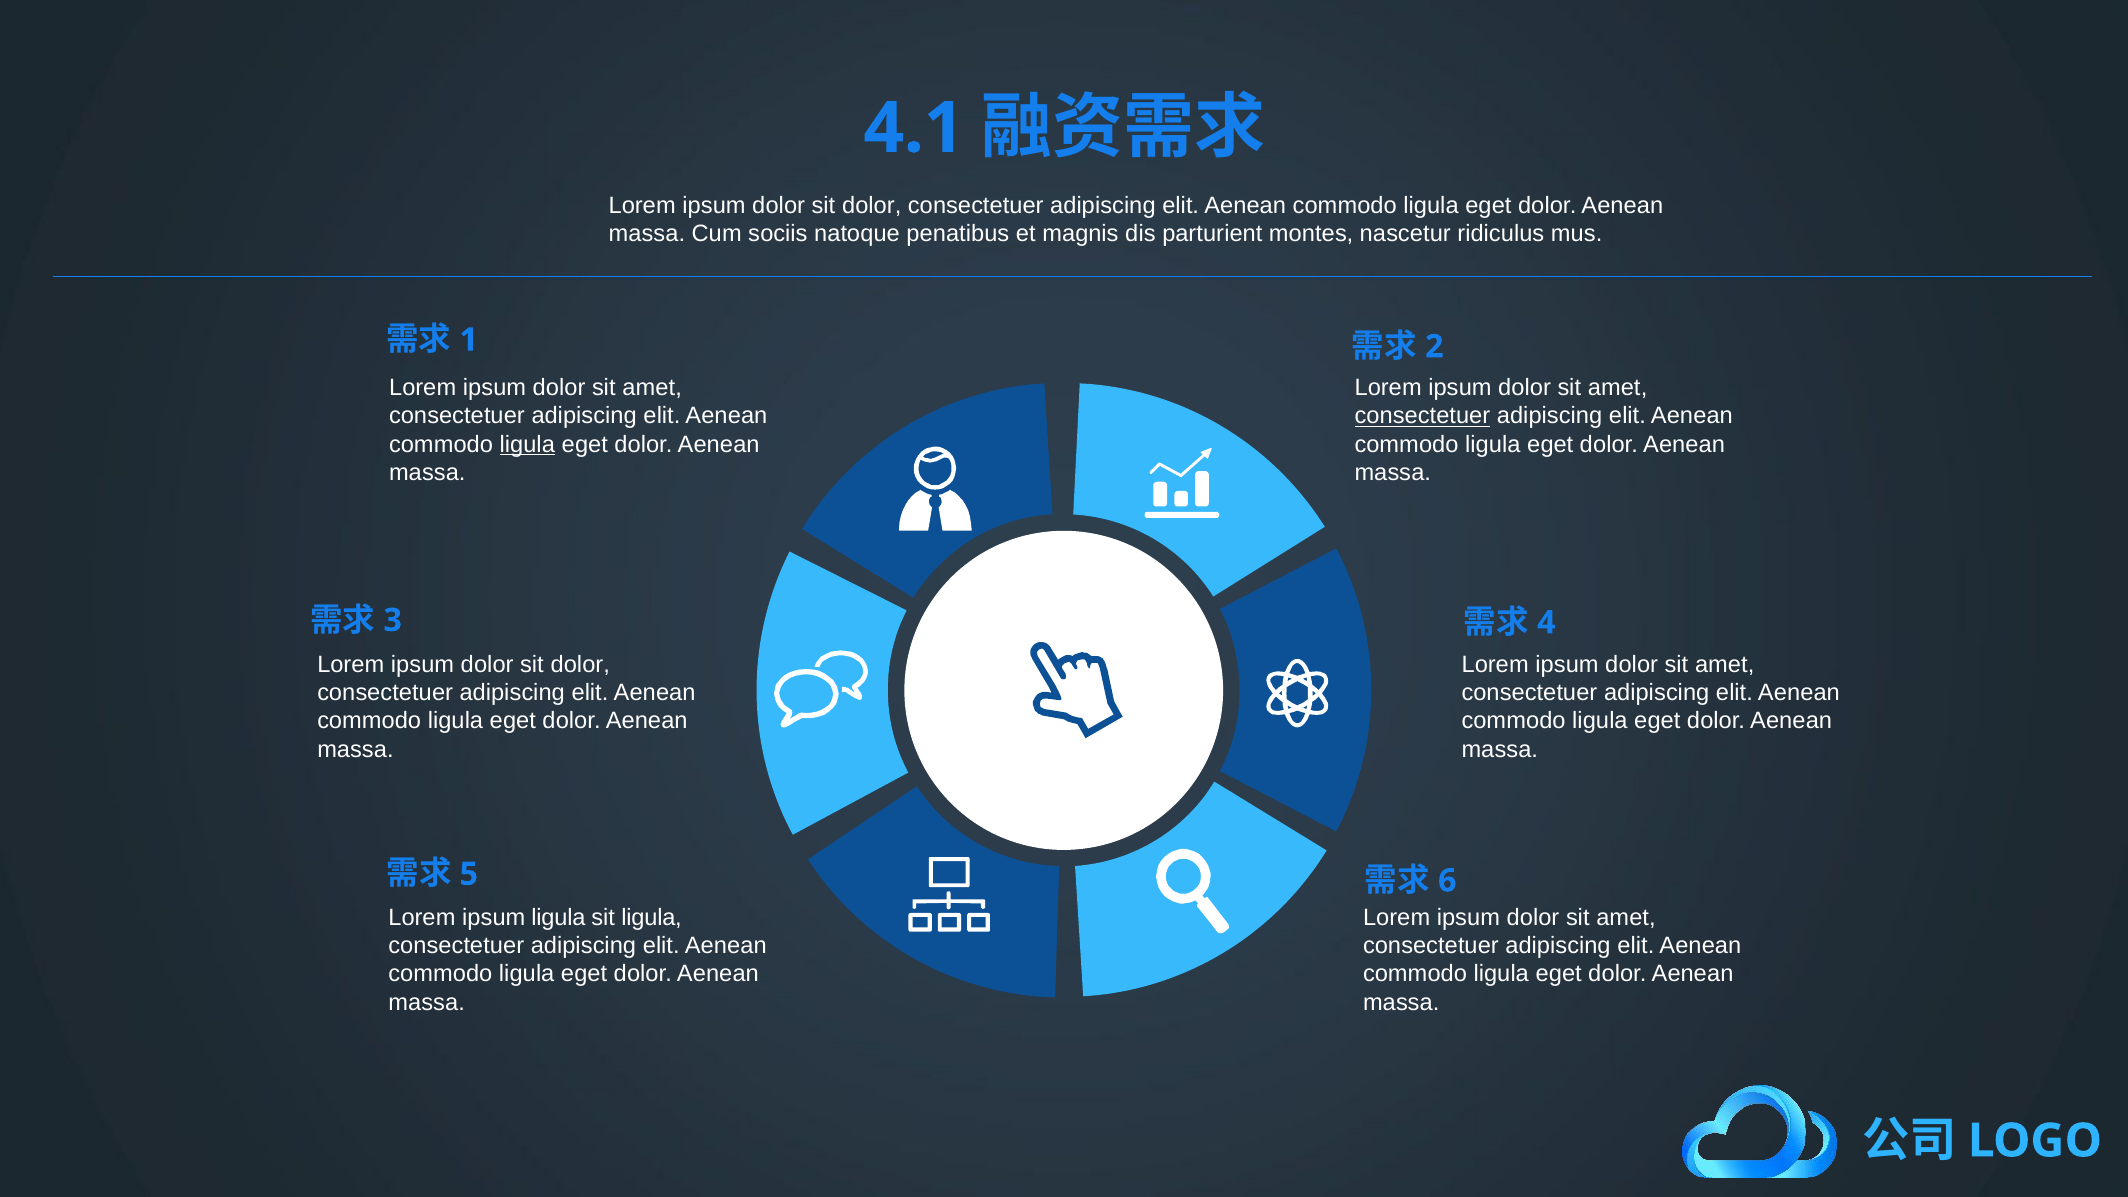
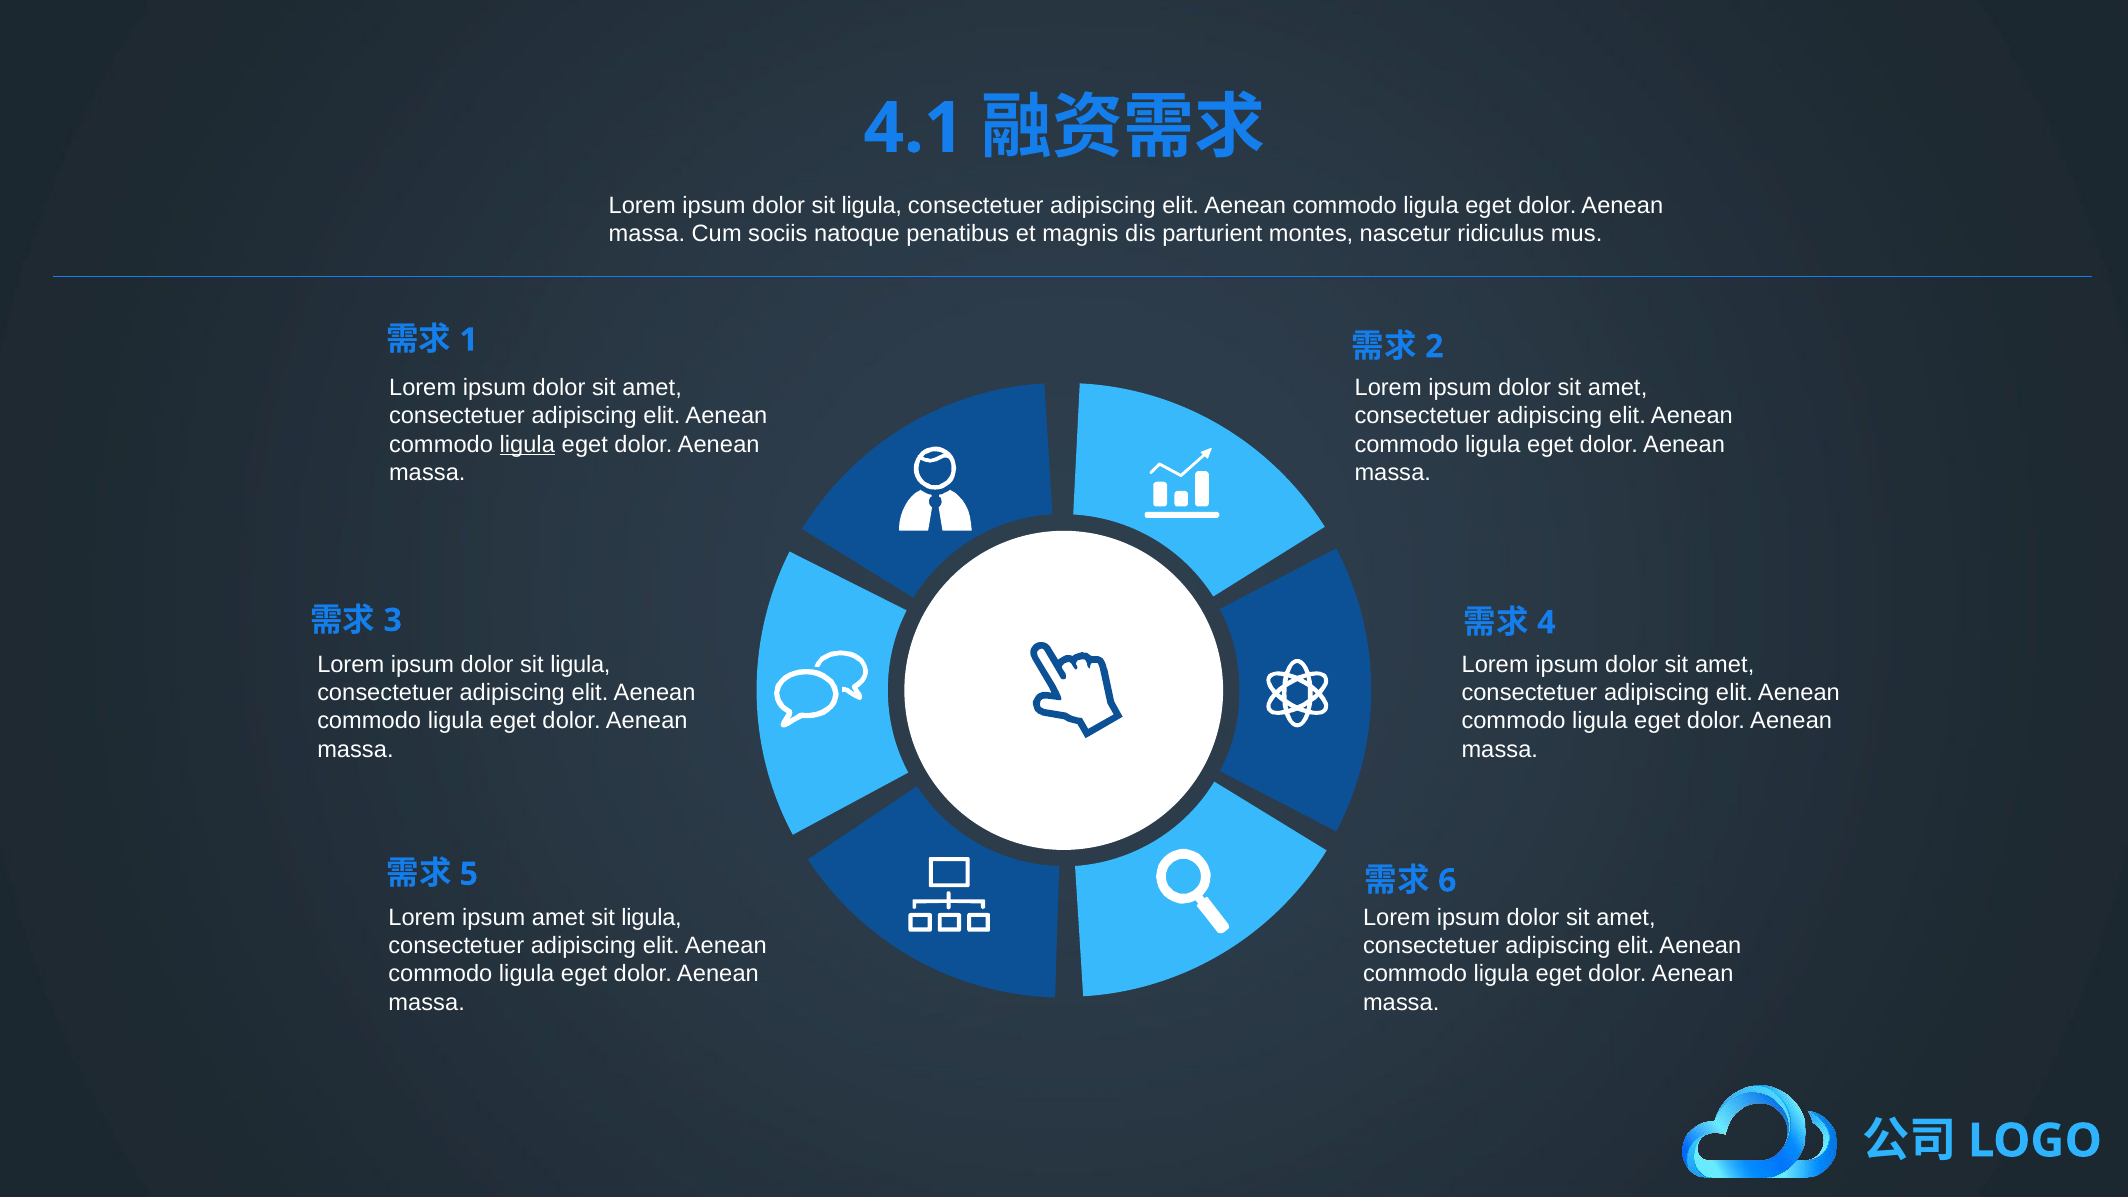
dolor at (872, 206): dolor -> ligula
consectetuer at (1422, 416) underline: present -> none
dolor at (580, 664): dolor -> ligula
ipsum ligula: ligula -> amet
